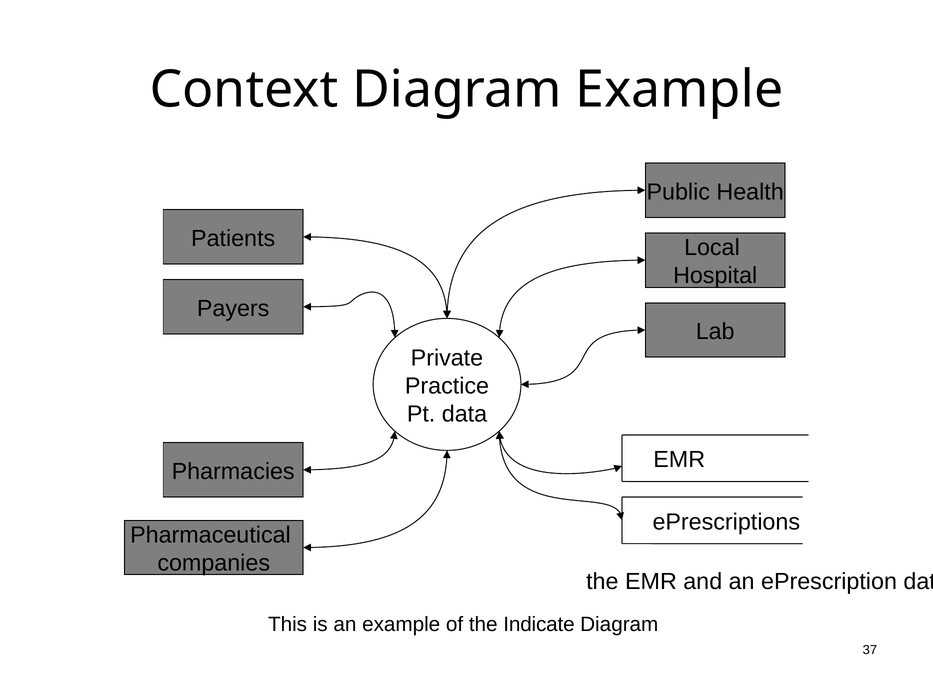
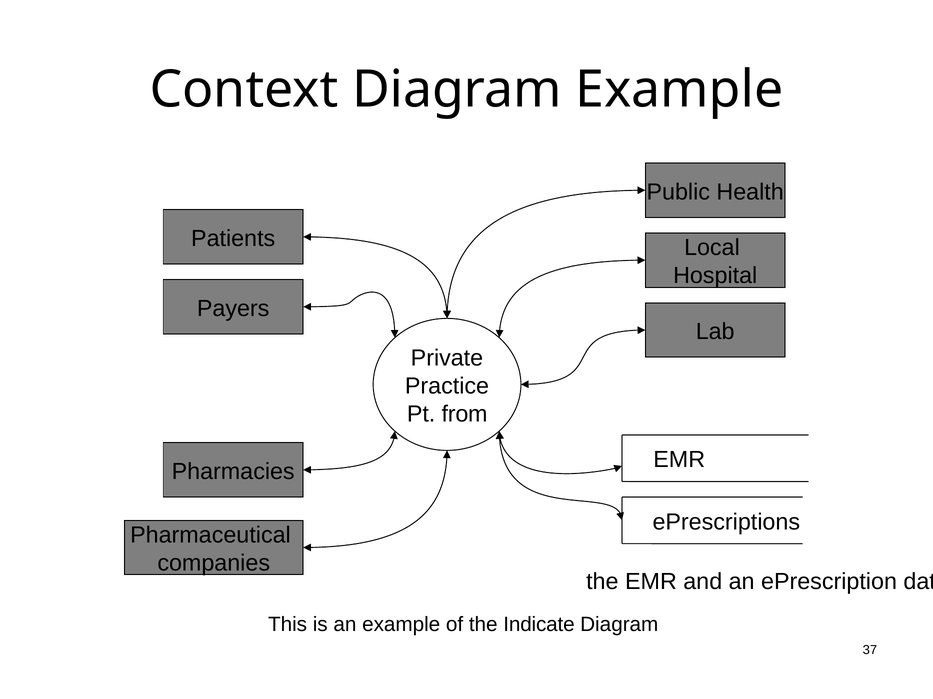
Pt data: data -> from
